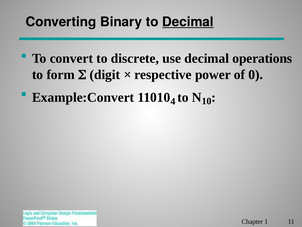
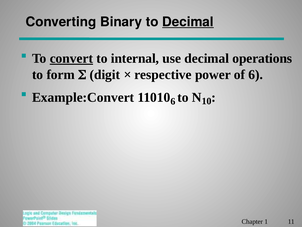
convert underline: none -> present
discrete: discrete -> internal
of 0: 0 -> 6
4 at (173, 101): 4 -> 6
